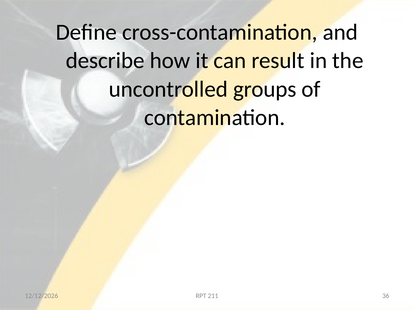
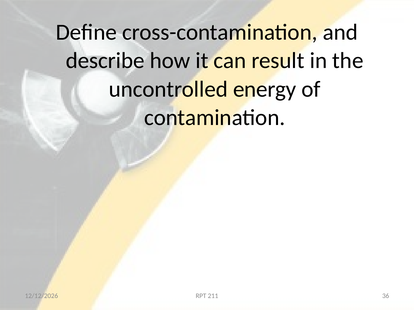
groups: groups -> energy
